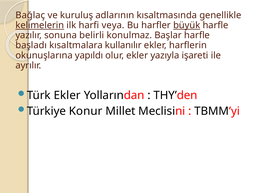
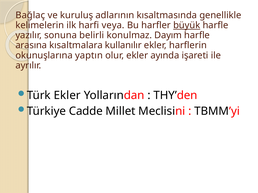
kelimelerin underline: present -> none
Başlar: Başlar -> Dayım
başladı: başladı -> arasına
yapıldı: yapıldı -> yaptın
yazıyla: yazıyla -> ayında
Konur: Konur -> Cadde
